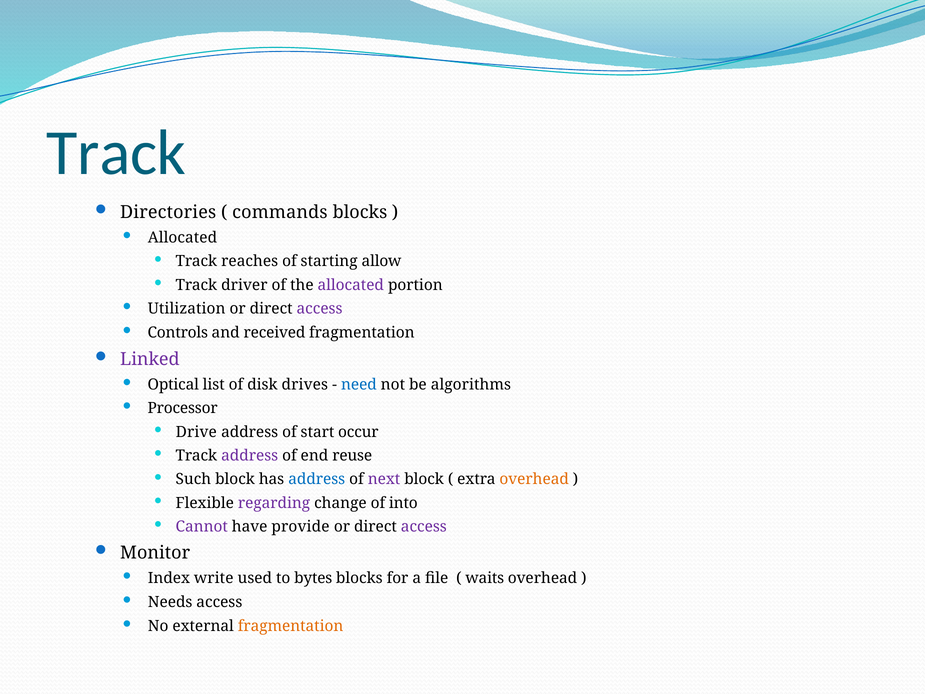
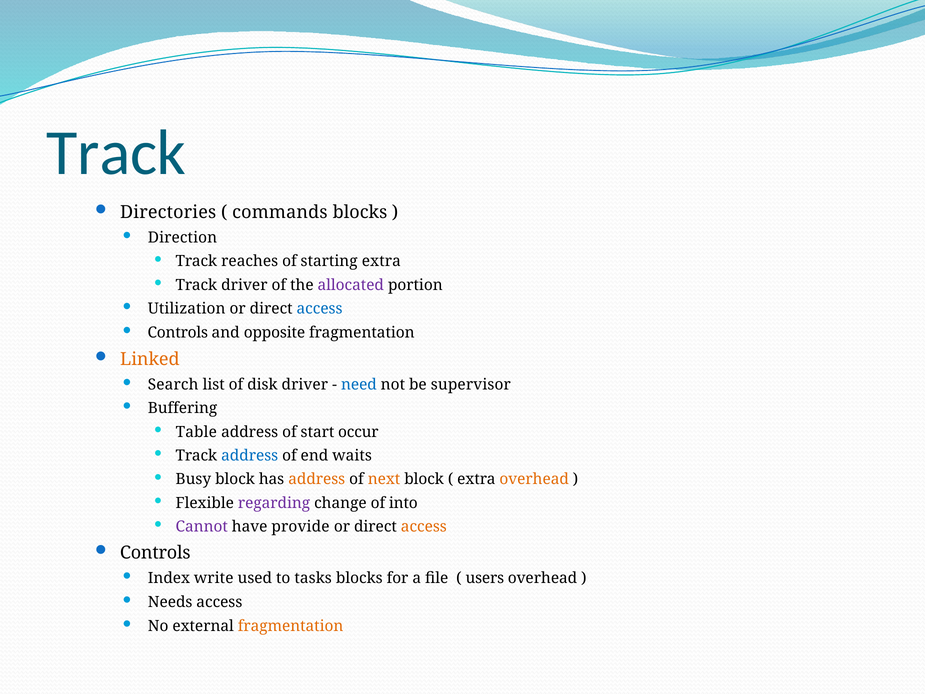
Allocated at (183, 238): Allocated -> Direction
starting allow: allow -> extra
access at (320, 309) colour: purple -> blue
received: received -> opposite
Linked colour: purple -> orange
Optical: Optical -> Search
disk drives: drives -> driver
algorithms: algorithms -> supervisor
Processor: Processor -> Buffering
Drive: Drive -> Table
address at (250, 455) colour: purple -> blue
reuse: reuse -> waits
Such: Such -> Busy
address at (317, 479) colour: blue -> orange
next colour: purple -> orange
access at (424, 526) colour: purple -> orange
Monitor at (155, 553): Monitor -> Controls
bytes: bytes -> tasks
waits: waits -> users
